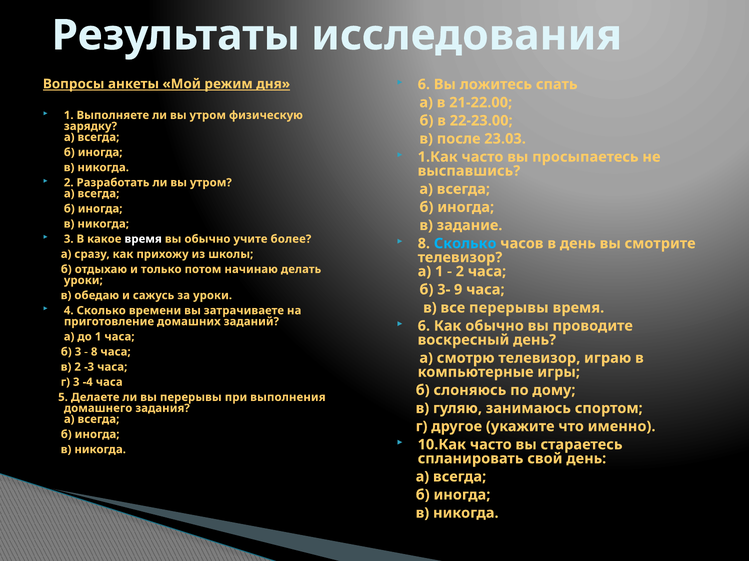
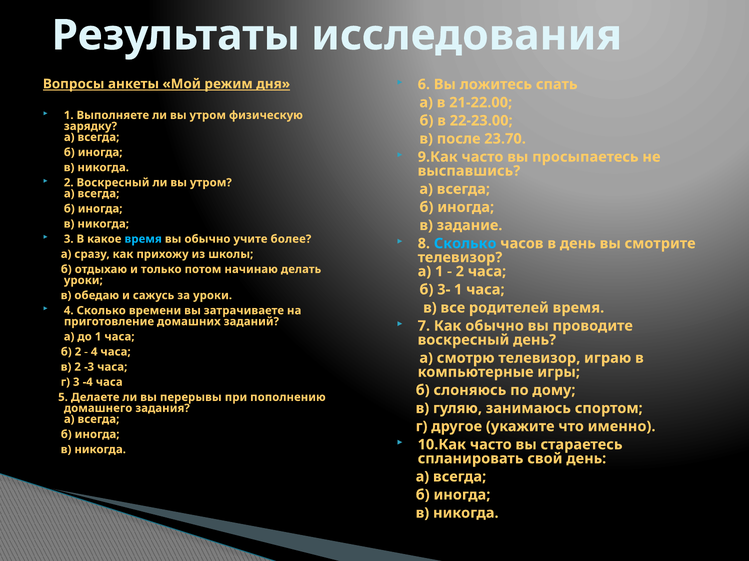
23.03: 23.03 -> 23.70
1.Как: 1.Как -> 9.Как
2 Разработать: Разработать -> Воскресный
время at (143, 239) colour: white -> light blue
3- 9: 9 -> 1
все перерывы: перерывы -> родителей
6 at (424, 326): 6 -> 7
б 3: 3 -> 2
8 at (94, 352): 8 -> 4
выполнения: выполнения -> пополнению
